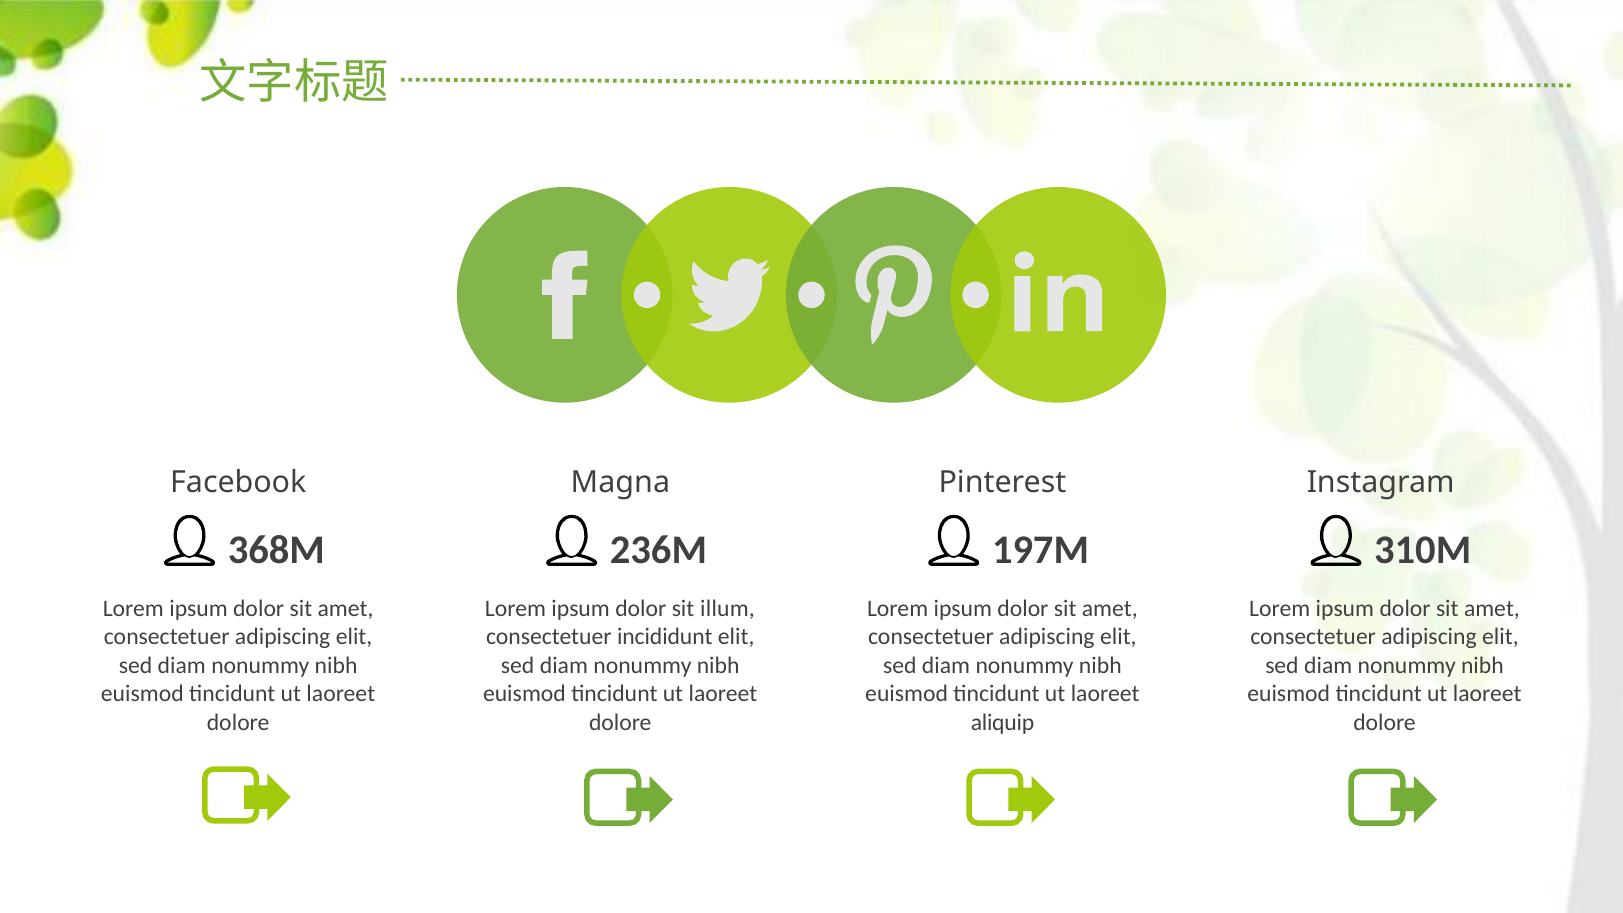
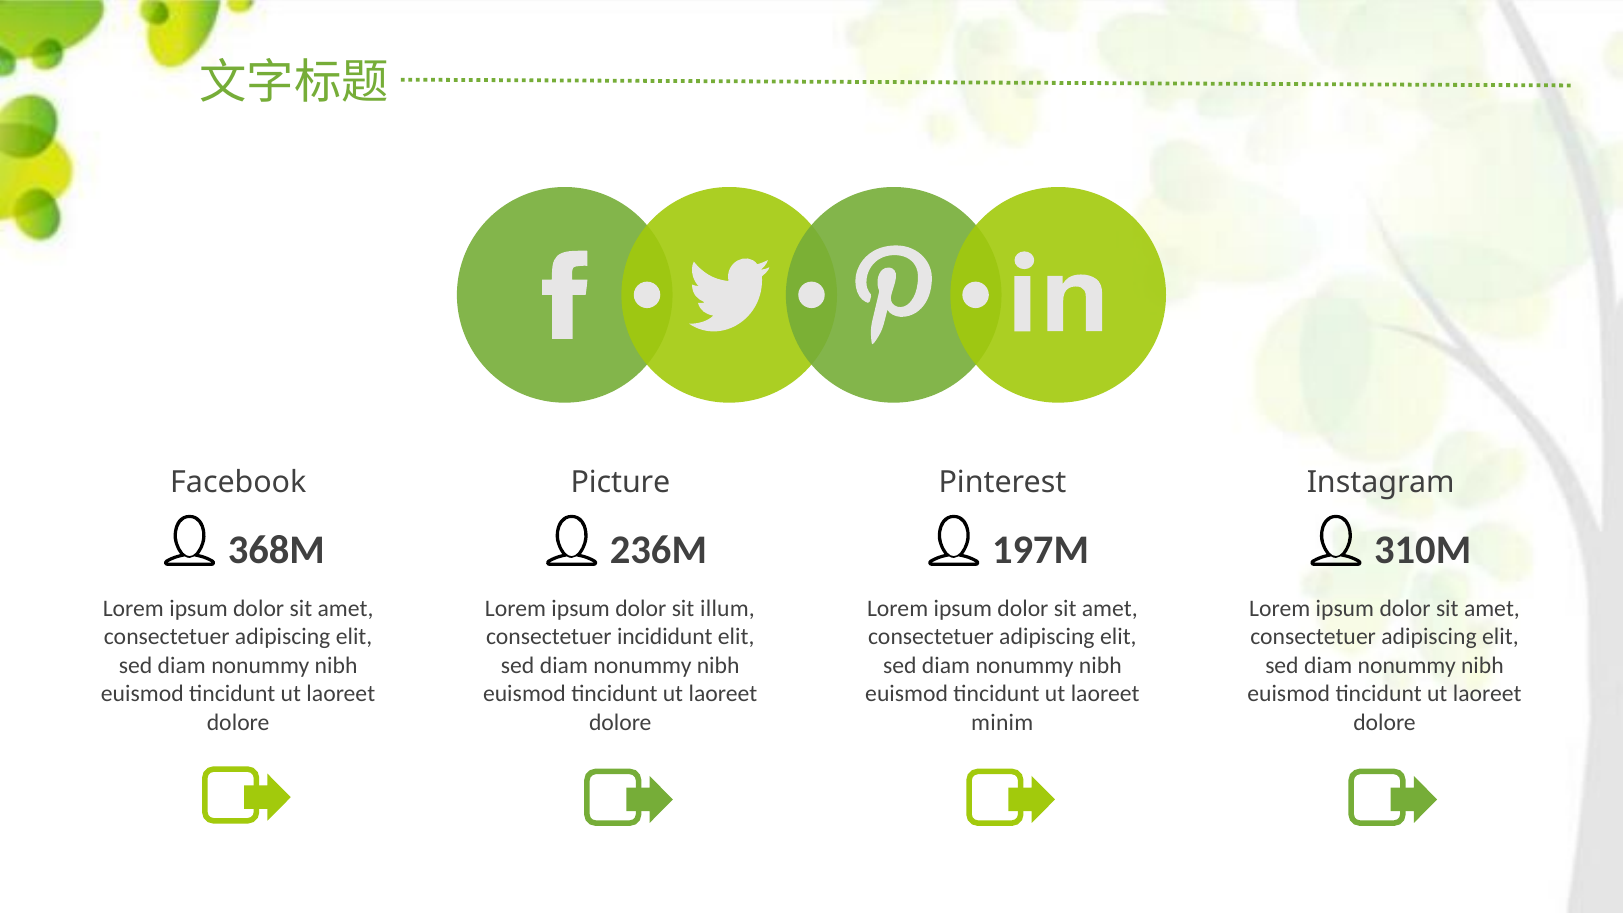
Magna: Magna -> Picture
aliquip: aliquip -> minim
